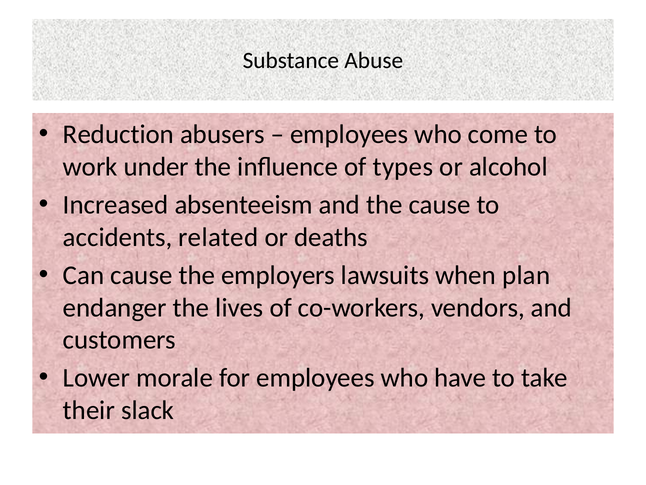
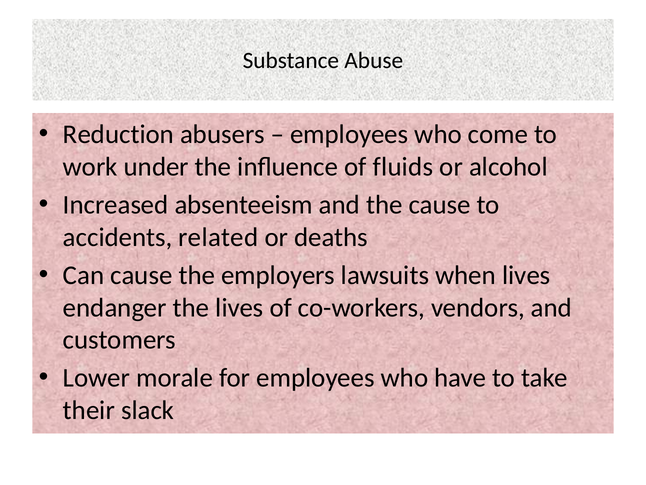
types: types -> fluids
when plan: plan -> lives
